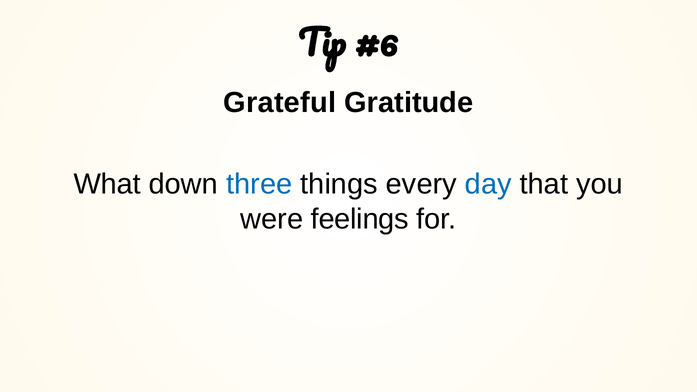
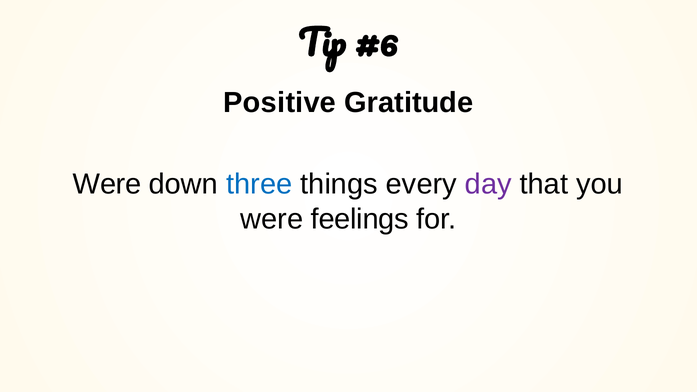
Grateful: Grateful -> Positive
What at (107, 184): What -> Were
day colour: blue -> purple
